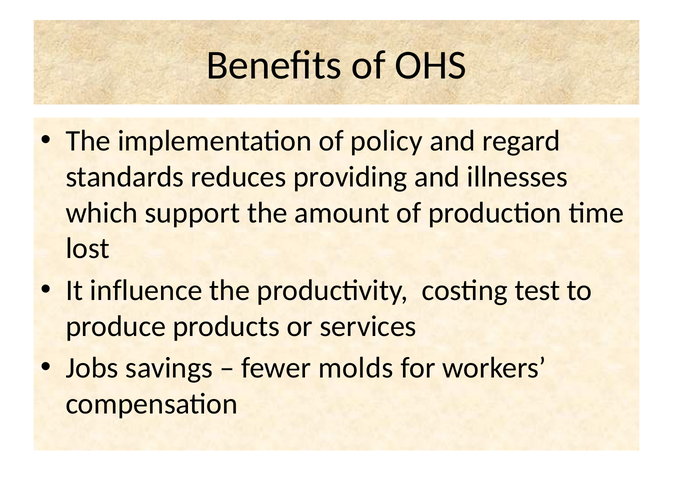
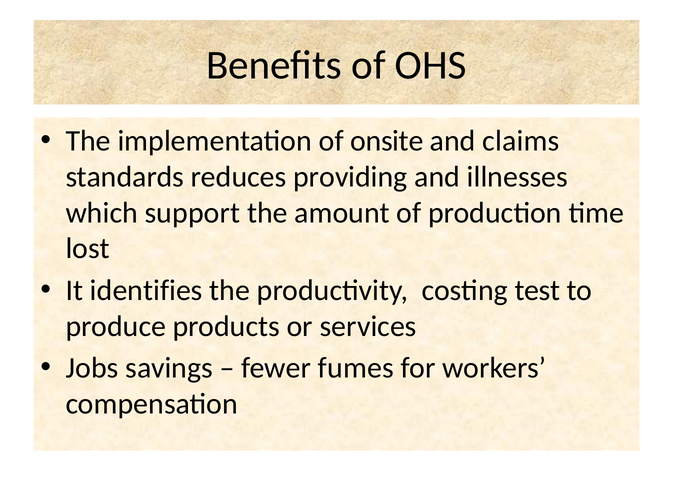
policy: policy -> onsite
regard: regard -> claims
influence: influence -> identifies
molds: molds -> fumes
